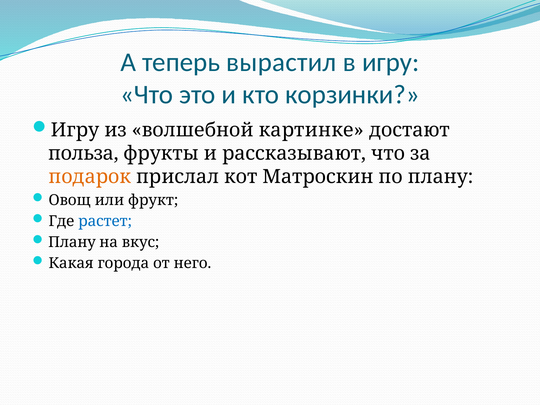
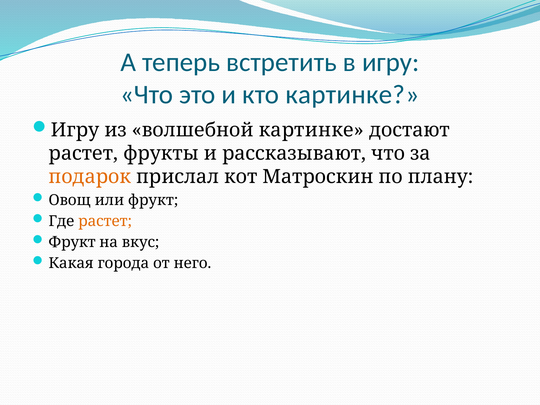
вырастил: вырастил -> встретить
кто корзинки: корзинки -> картинке
польза at (83, 153): польза -> растет
растет at (105, 221) colour: blue -> orange
Плану at (72, 242): Плану -> Фрукт
